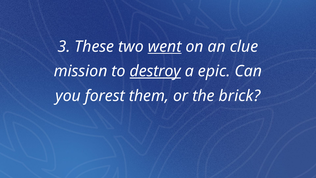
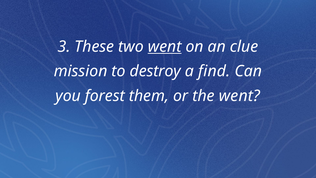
destroy underline: present -> none
epic: epic -> find
the brick: brick -> went
